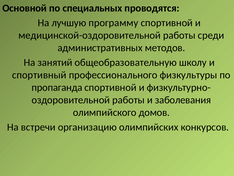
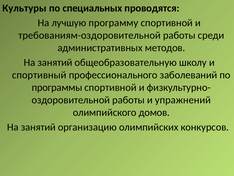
Основной: Основной -> Культуры
медицинской-оздоровительной: медицинской-оздоровительной -> требованиям-оздоровительной
физкультуры: физкультуры -> заболеваний
пропаганда: пропаганда -> программы
заболевания: заболевания -> упражнений
встречи at (38, 127): встречи -> занятий
